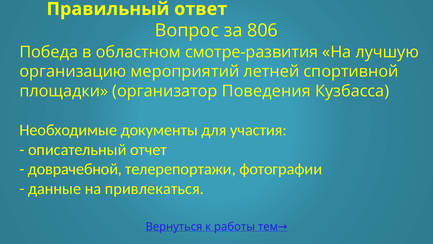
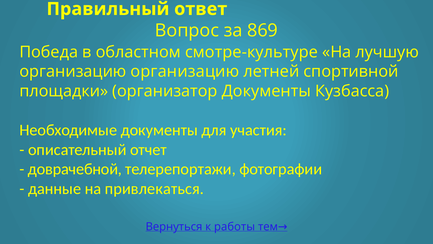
806: 806 -> 869
смотре-развития: смотре-развития -> смотре-культуре
организацию мероприятий: мероприятий -> организацию
организатор Поведения: Поведения -> Документы
